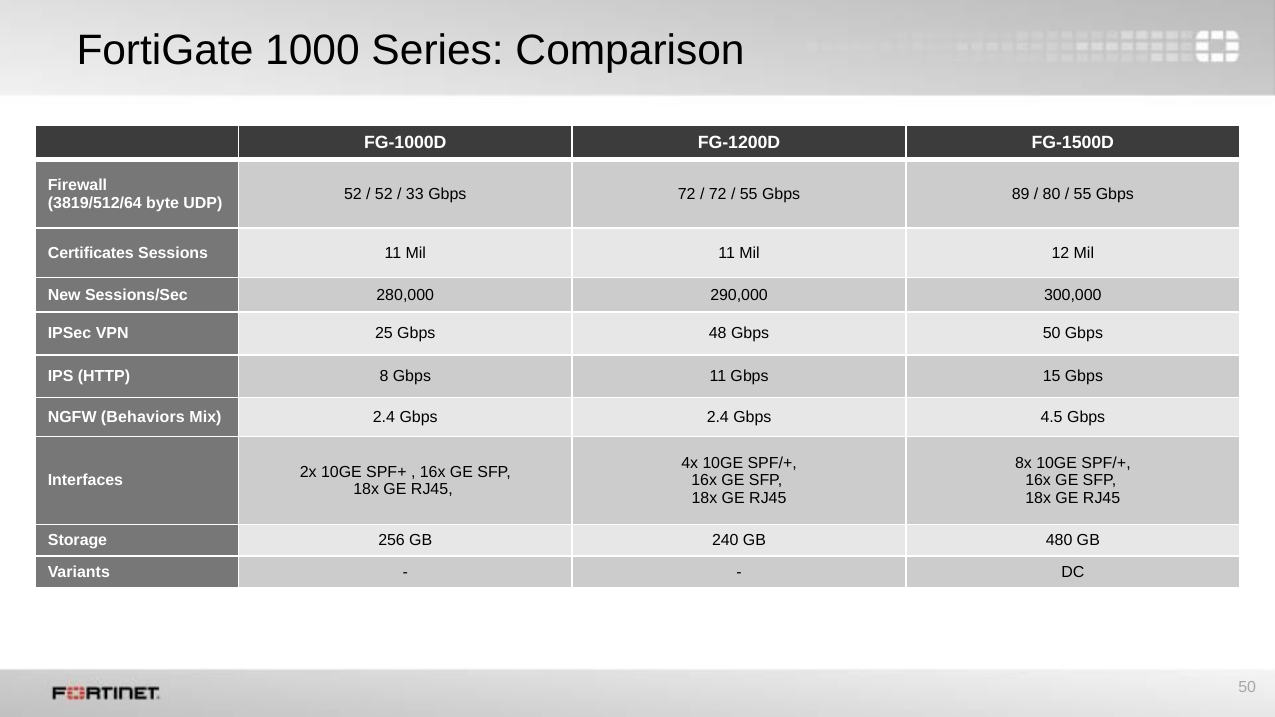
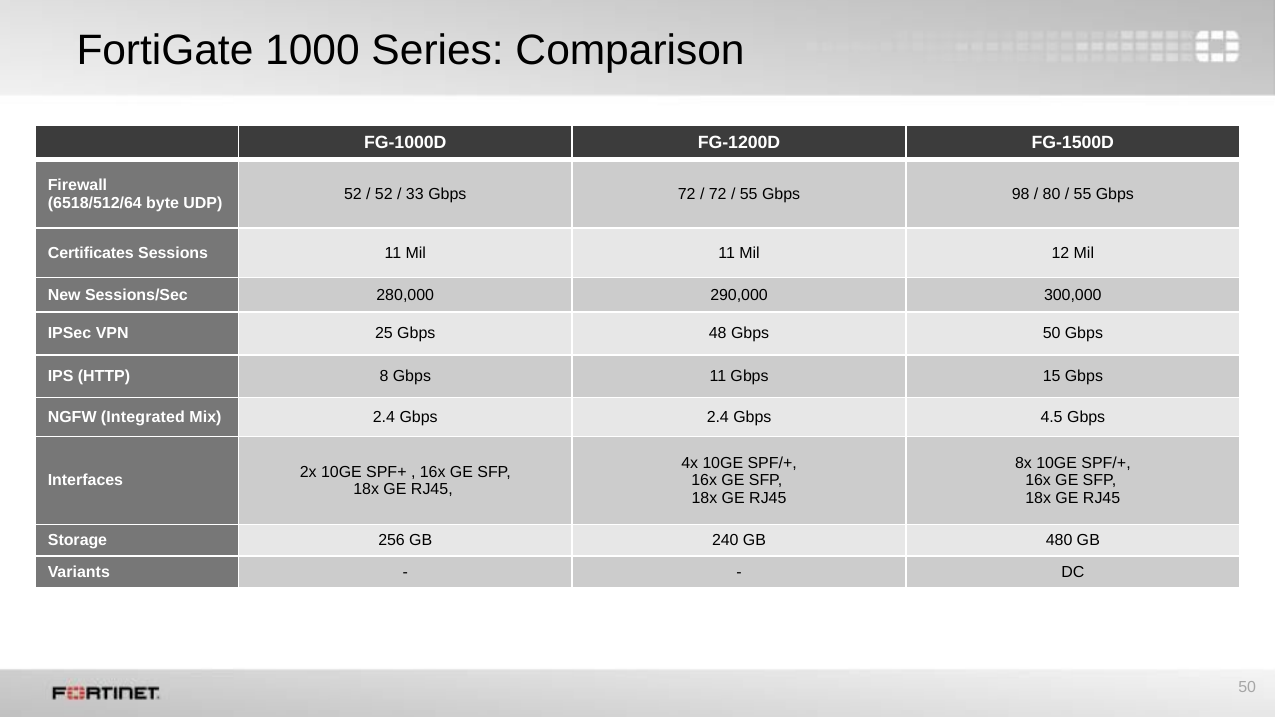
89: 89 -> 98
3819/512/64: 3819/512/64 -> 6518/512/64
Behaviors: Behaviors -> Integrated
